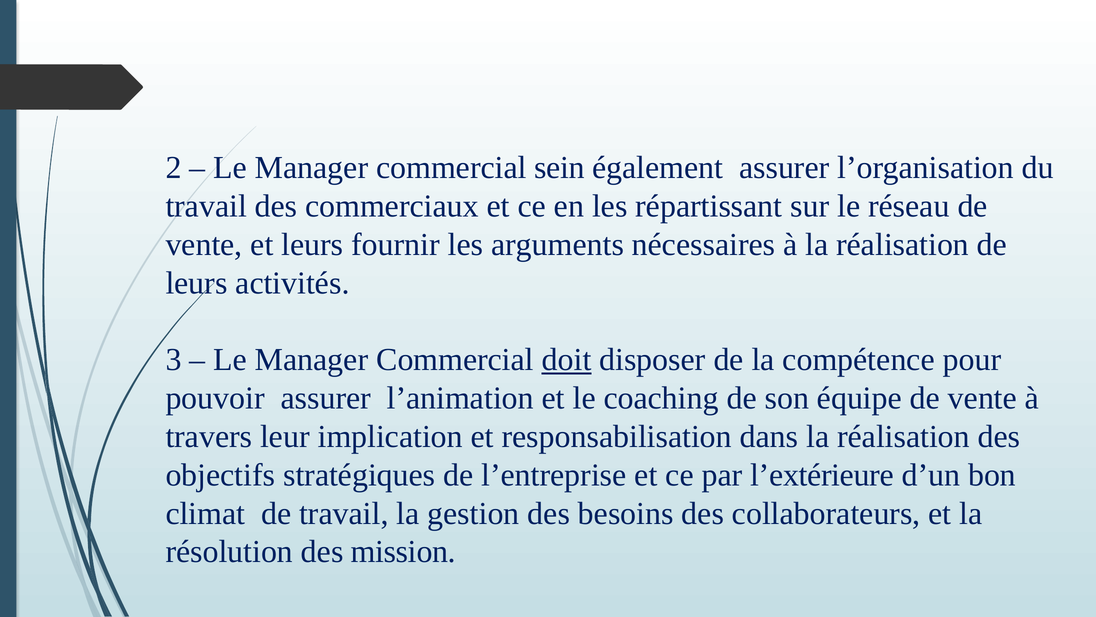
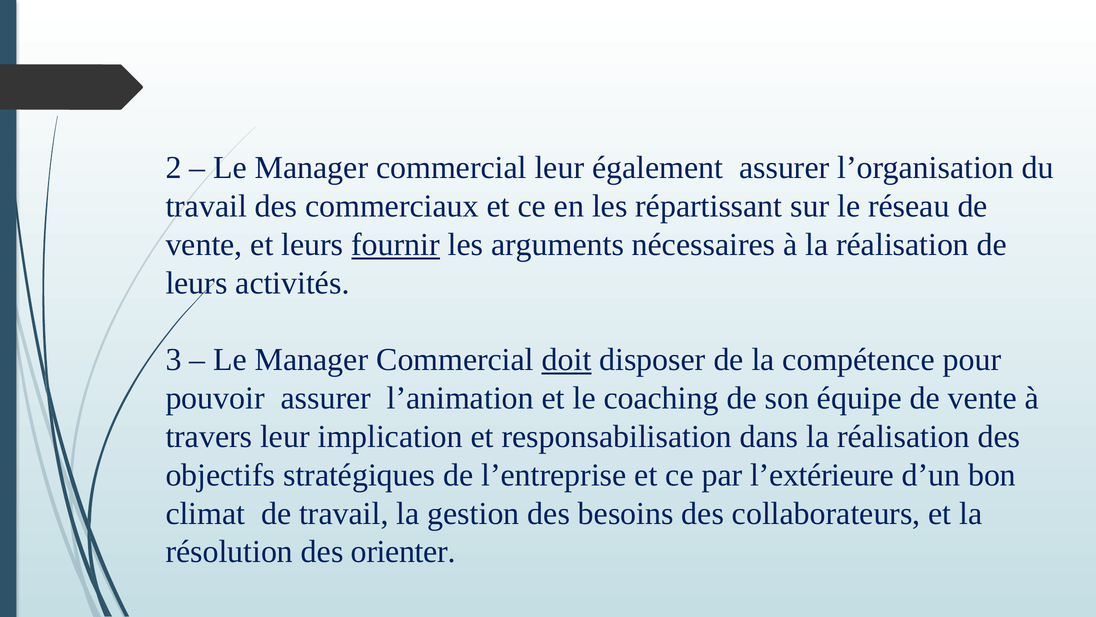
commercial sein: sein -> leur
fournir underline: none -> present
mission: mission -> orienter
